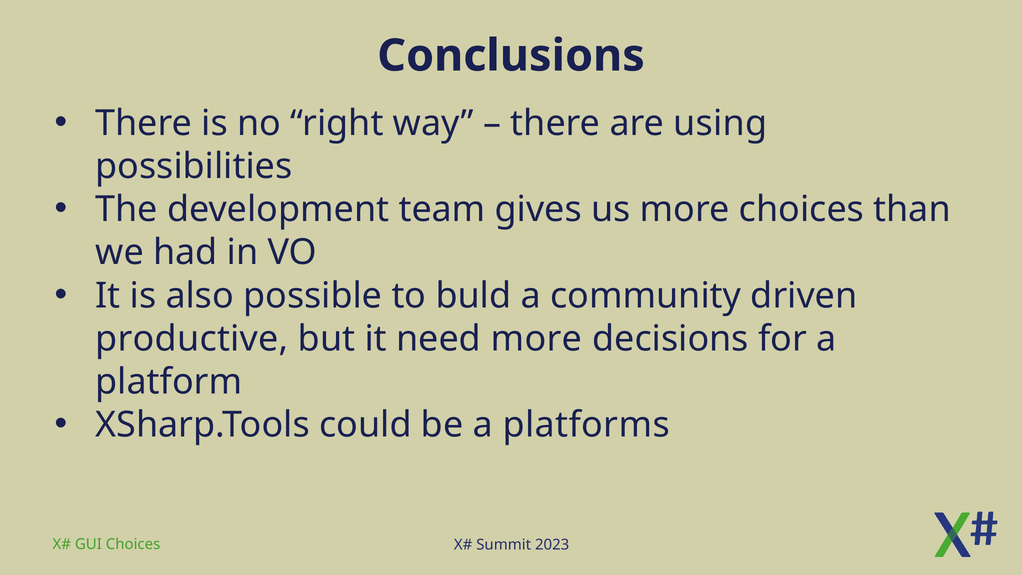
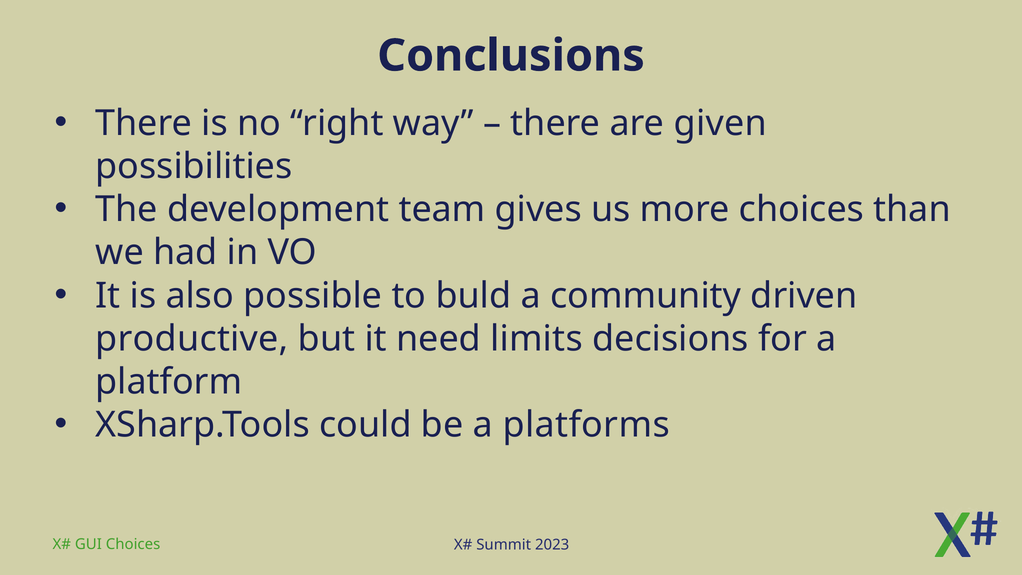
using: using -> given
need more: more -> limits
